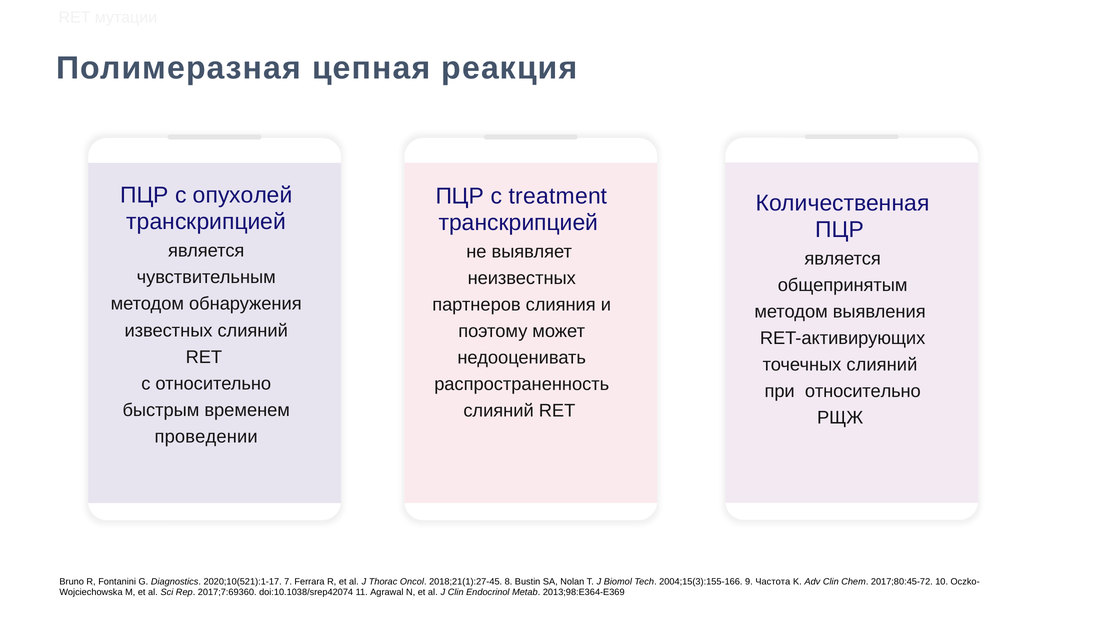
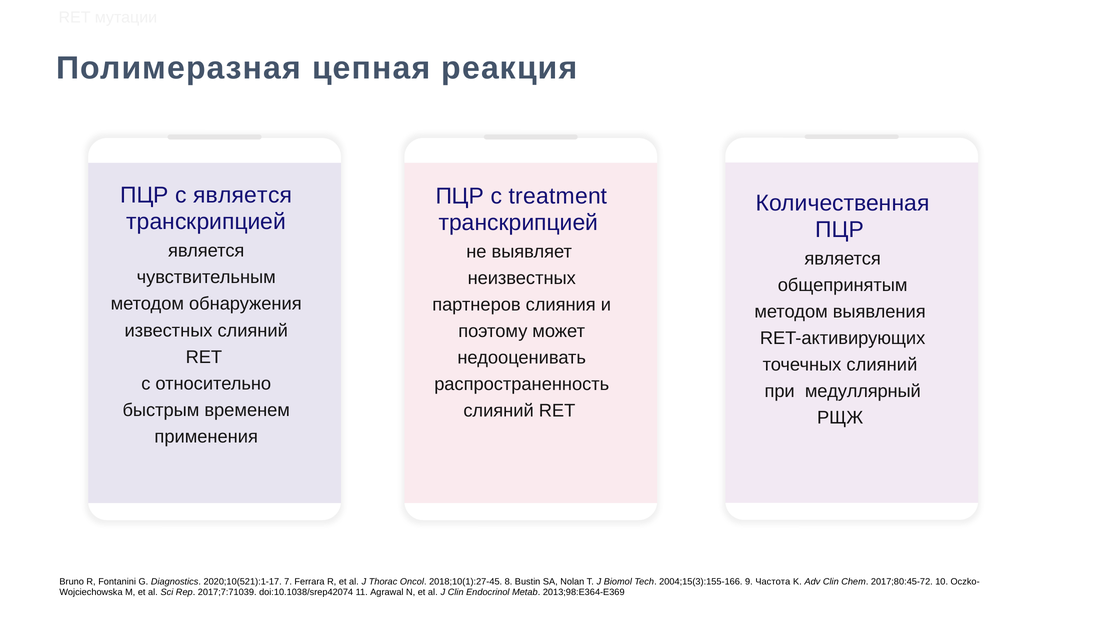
с опухолей: опухолей -> является
при относительно: относительно -> медуллярный
проведении: проведении -> применения
2018;21(1):27-45: 2018;21(1):27-45 -> 2018;10(1):27-45
2017;7:69360: 2017;7:69360 -> 2017;7:71039
